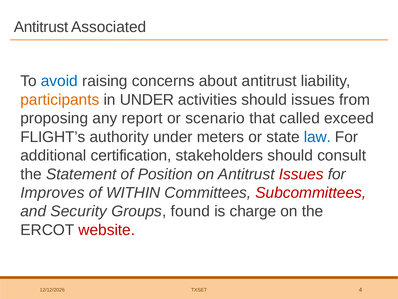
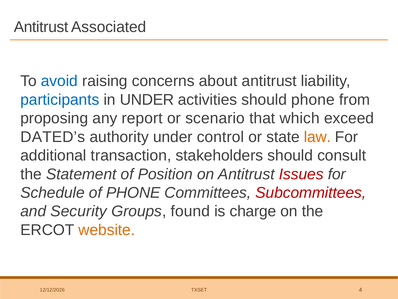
participants colour: orange -> blue
should issues: issues -> phone
called: called -> which
FLIGHT’s: FLIGHT’s -> DATED’s
meters: meters -> control
law colour: blue -> orange
certification: certification -> transaction
Improves: Improves -> Schedule
of WITHIN: WITHIN -> PHONE
website colour: red -> orange
